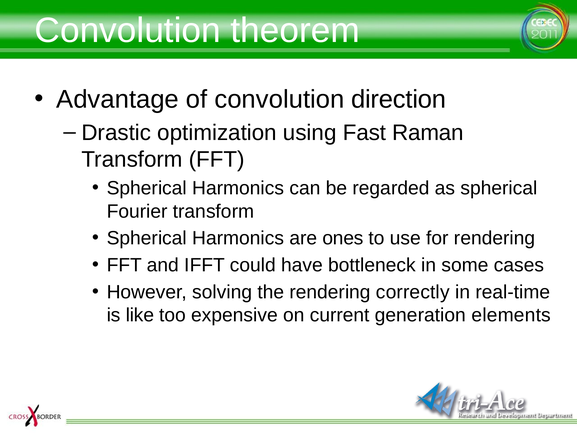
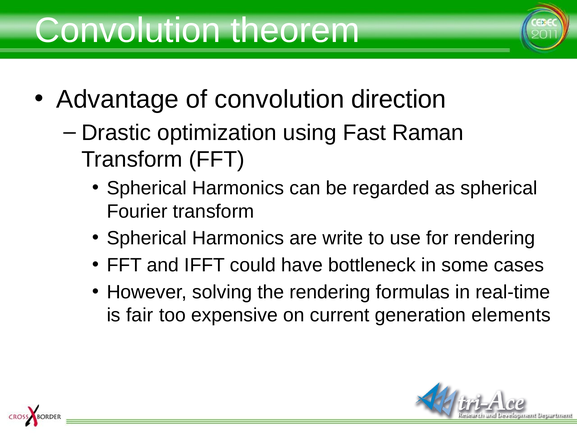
ones: ones -> write
correctly: correctly -> formulas
like: like -> fair
